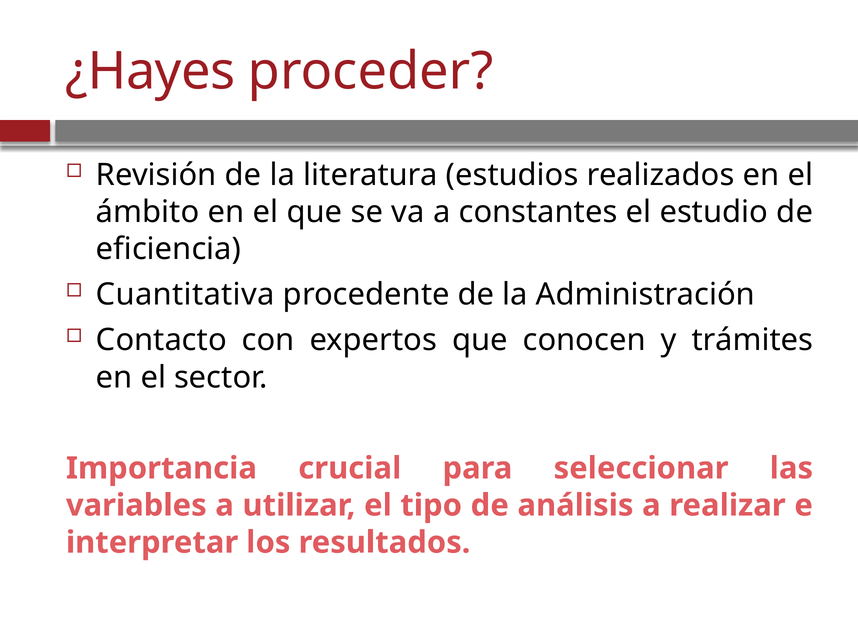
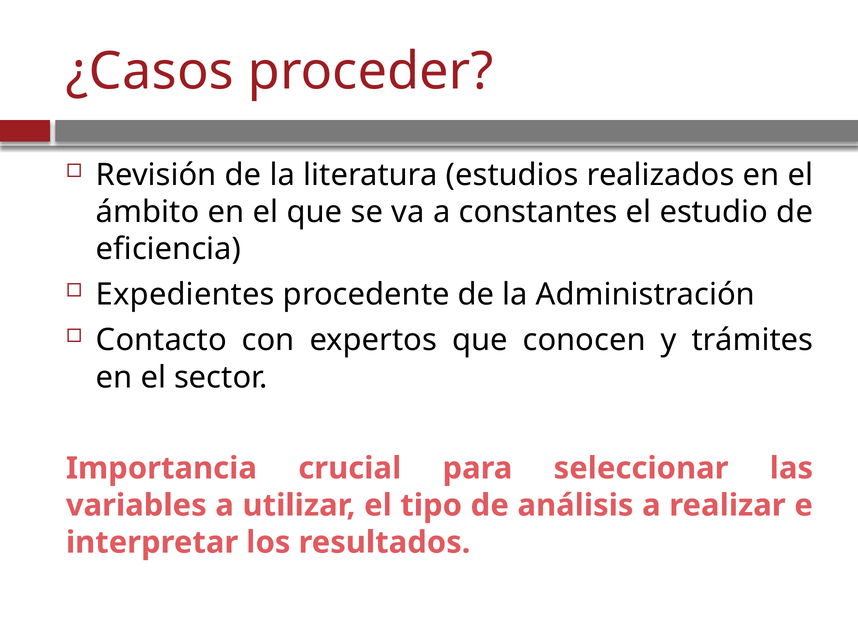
¿Hayes: ¿Hayes -> ¿Casos
Cuantitativa: Cuantitativa -> Expedientes
